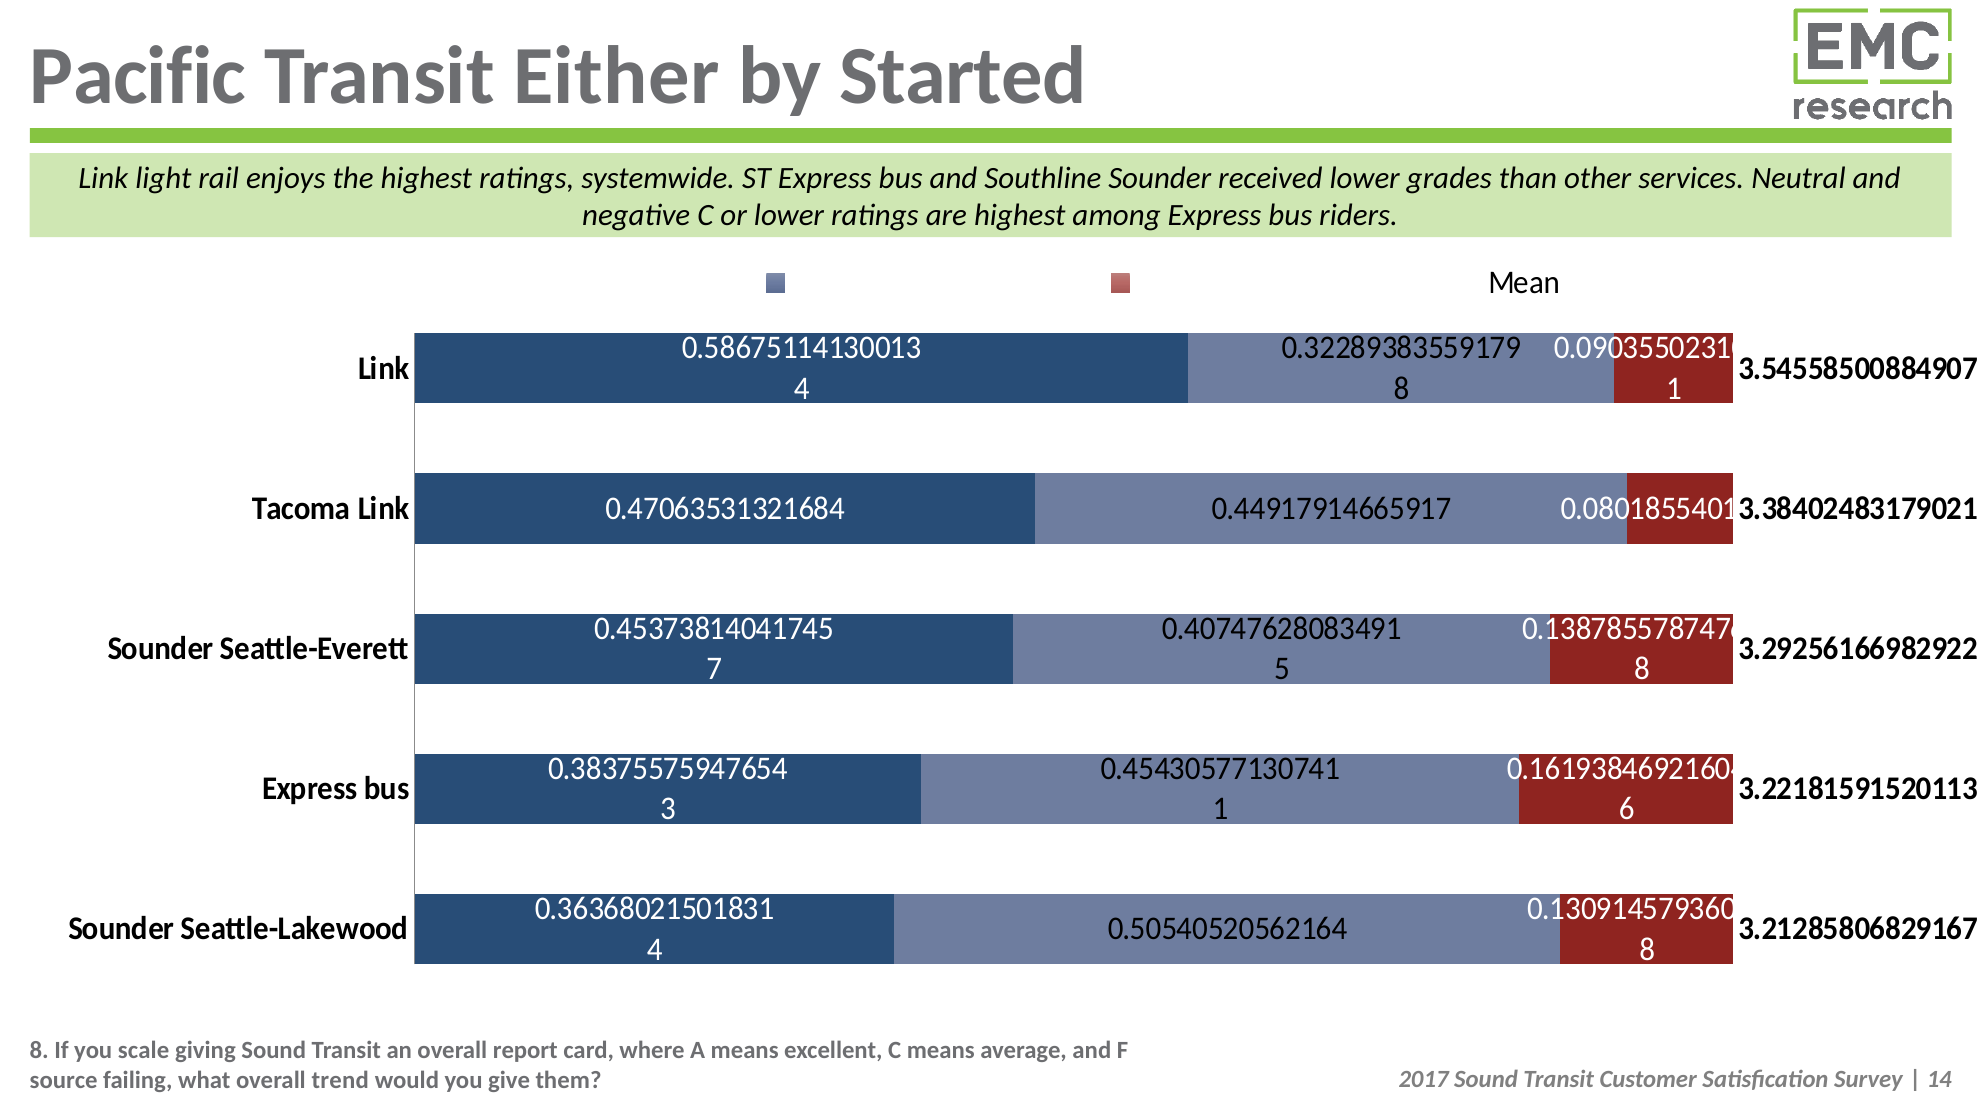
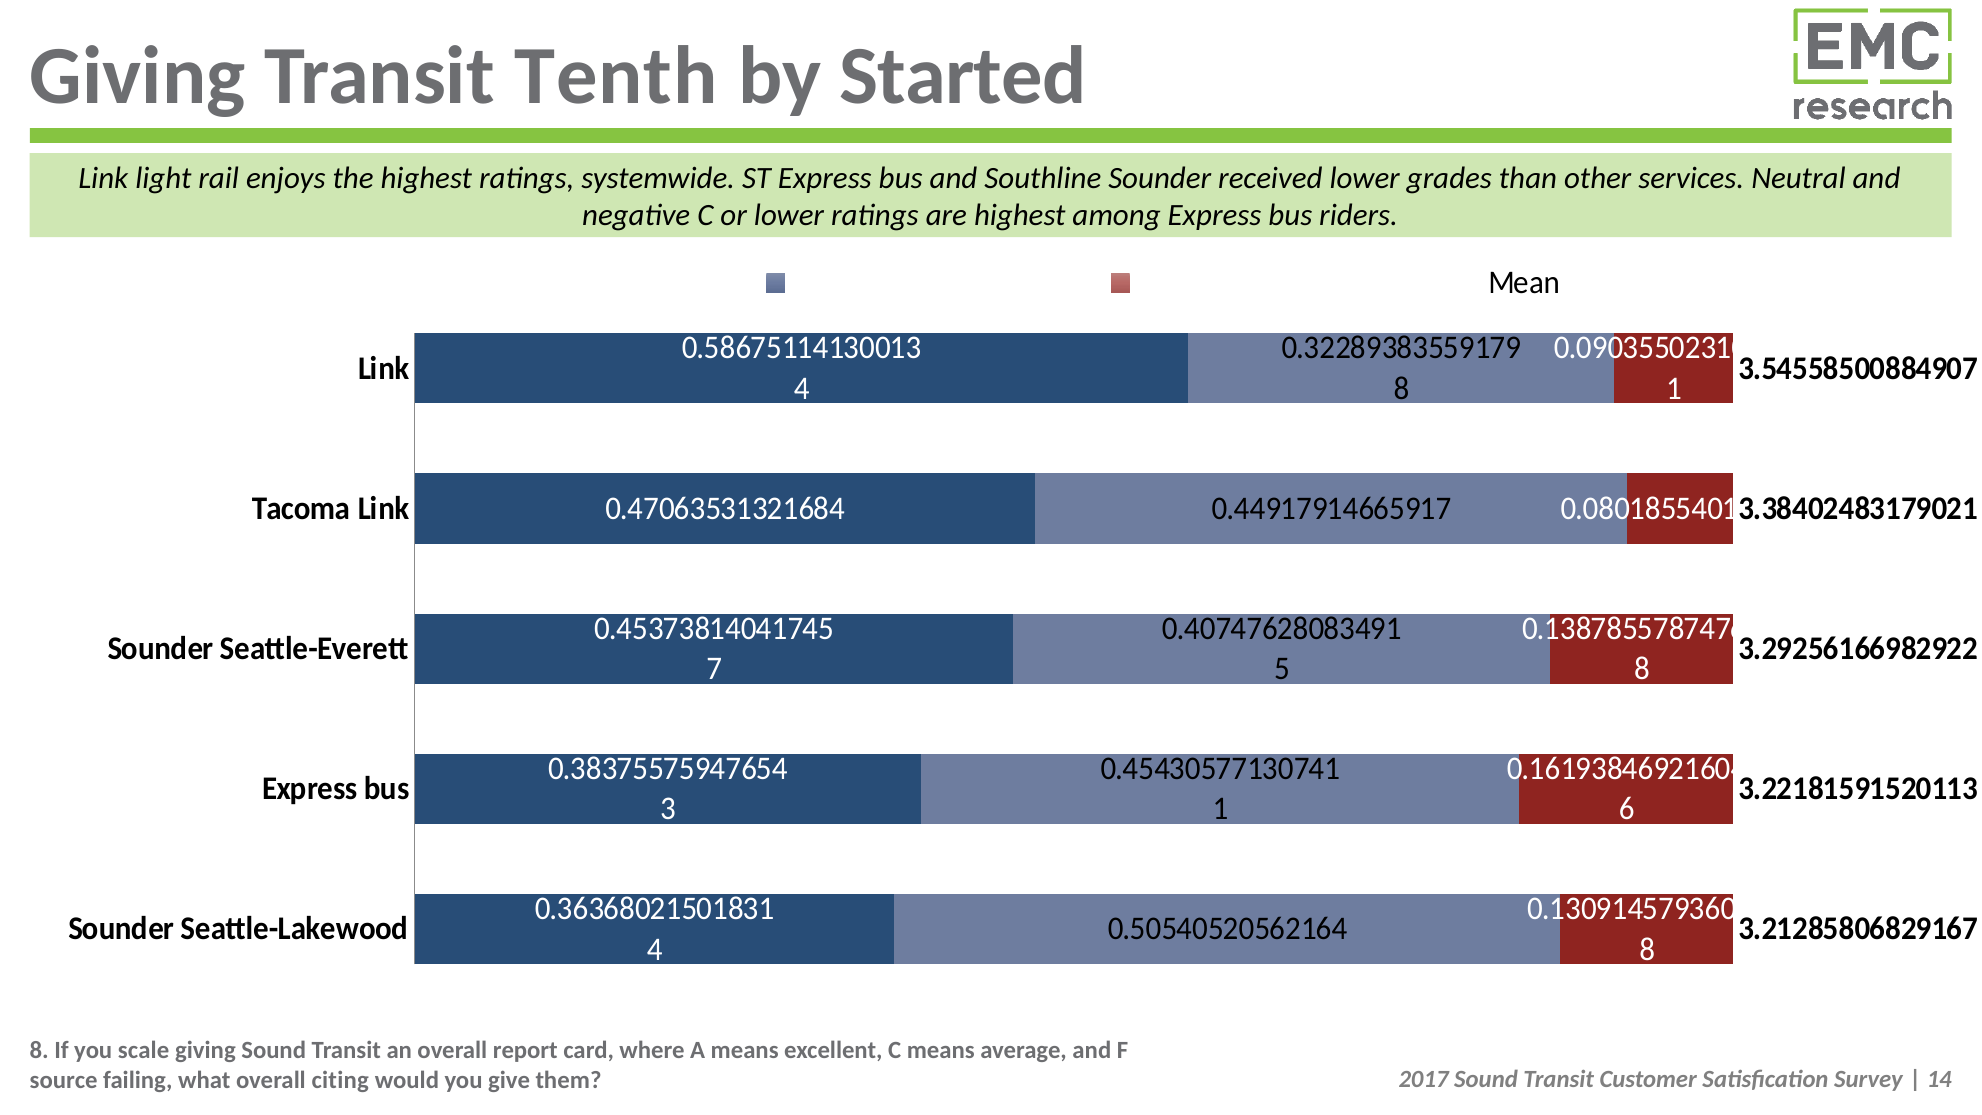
Pacific at (138, 76): Pacific -> Giving
Either: Either -> Tenth
trend: trend -> citing
